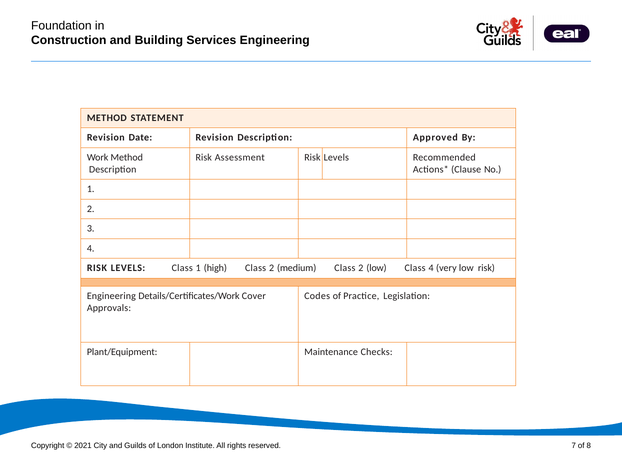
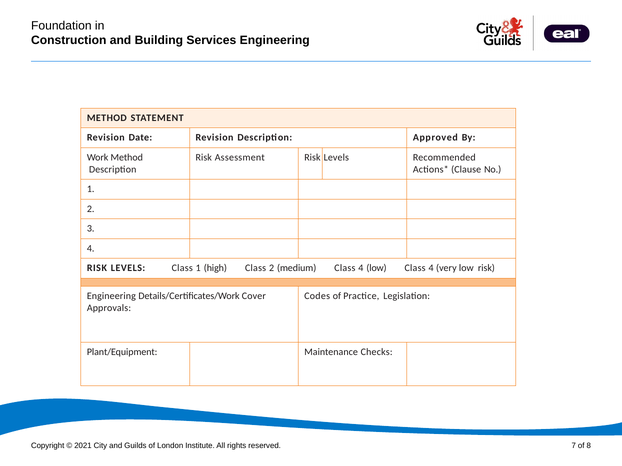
medium Class 2: 2 -> 4
